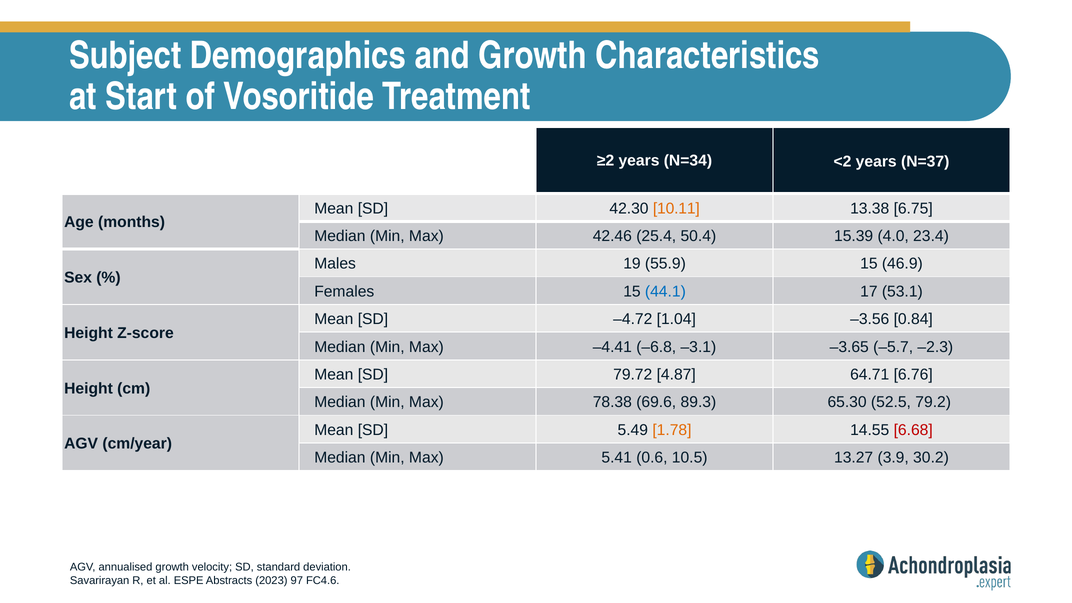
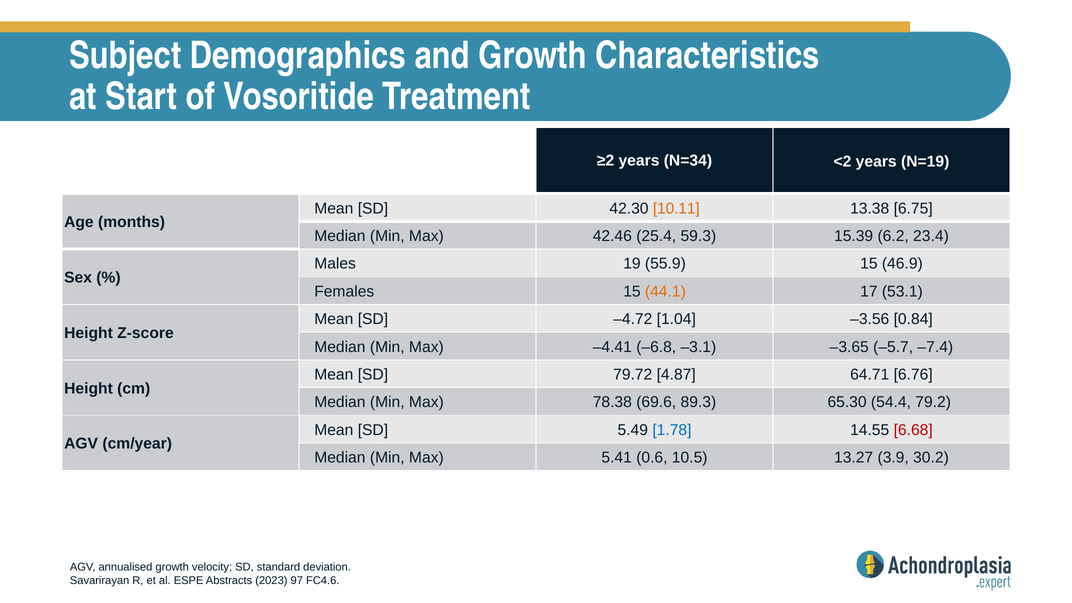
N=37: N=37 -> N=19
50.4: 50.4 -> 59.3
4.0: 4.0 -> 6.2
44.1 colour: blue -> orange
–2.3: –2.3 -> –7.4
52.5: 52.5 -> 54.4
1.78 colour: orange -> blue
